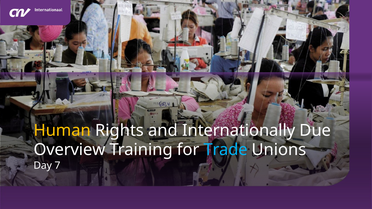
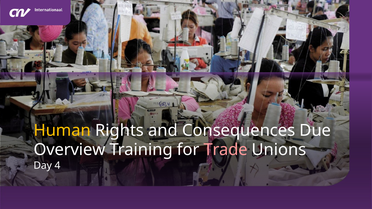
Internationally: Internationally -> Consequences
Trade colour: light blue -> pink
7: 7 -> 4
